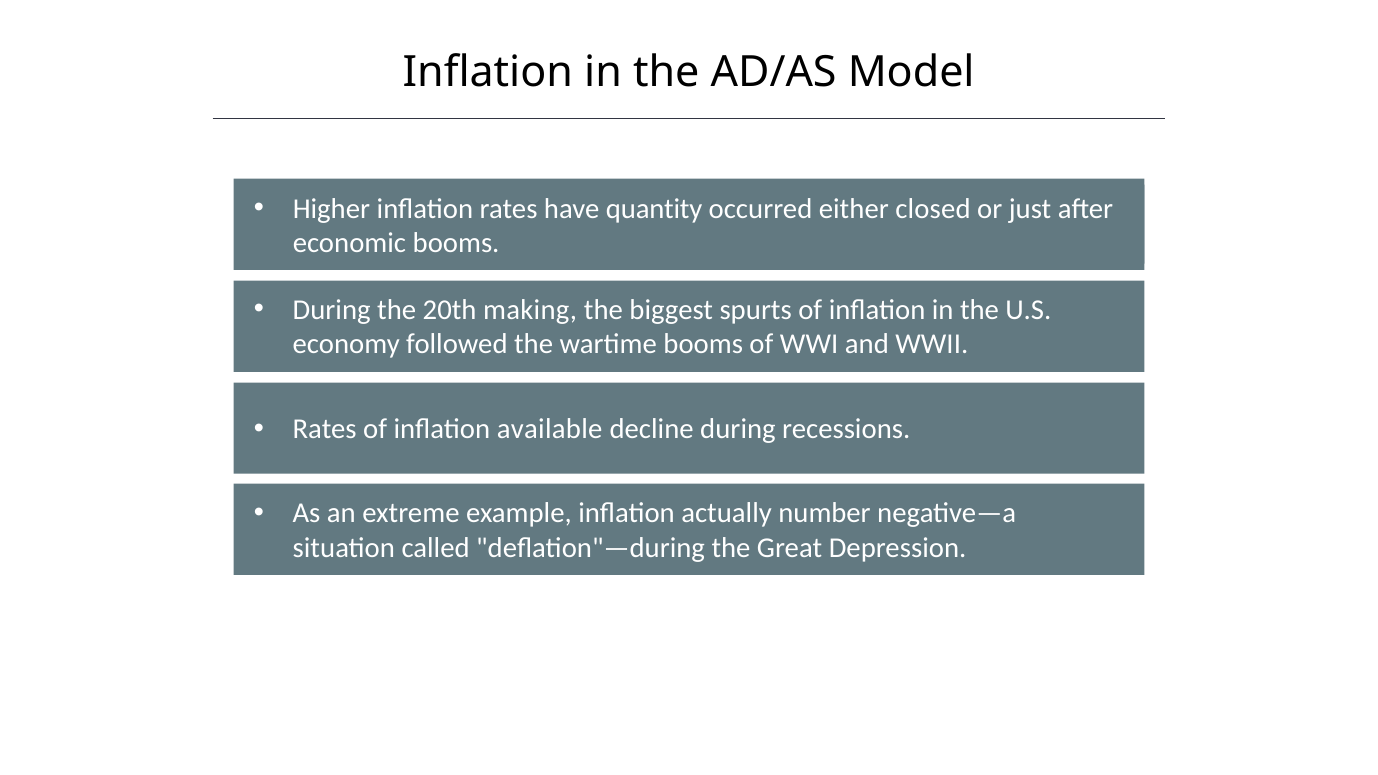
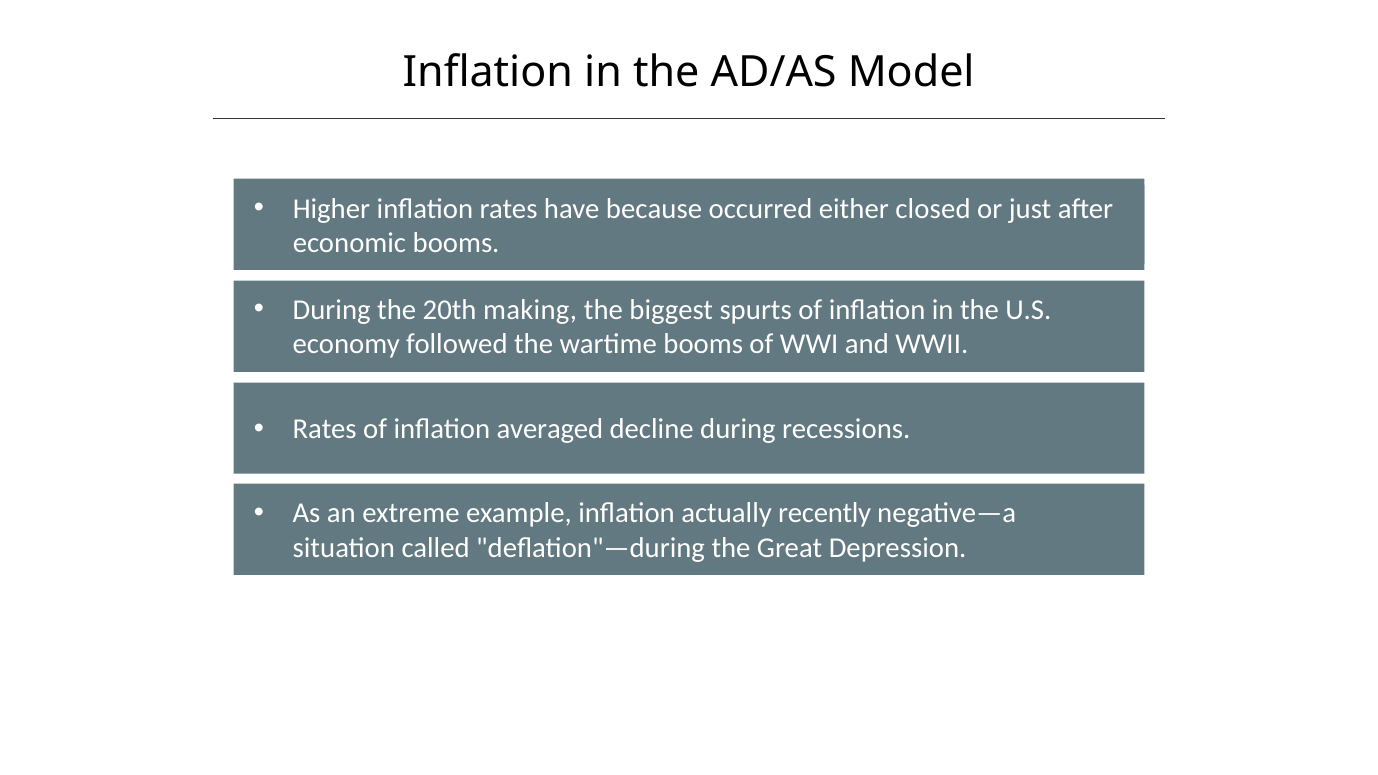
quantity: quantity -> because
available: available -> averaged
number: number -> recently
